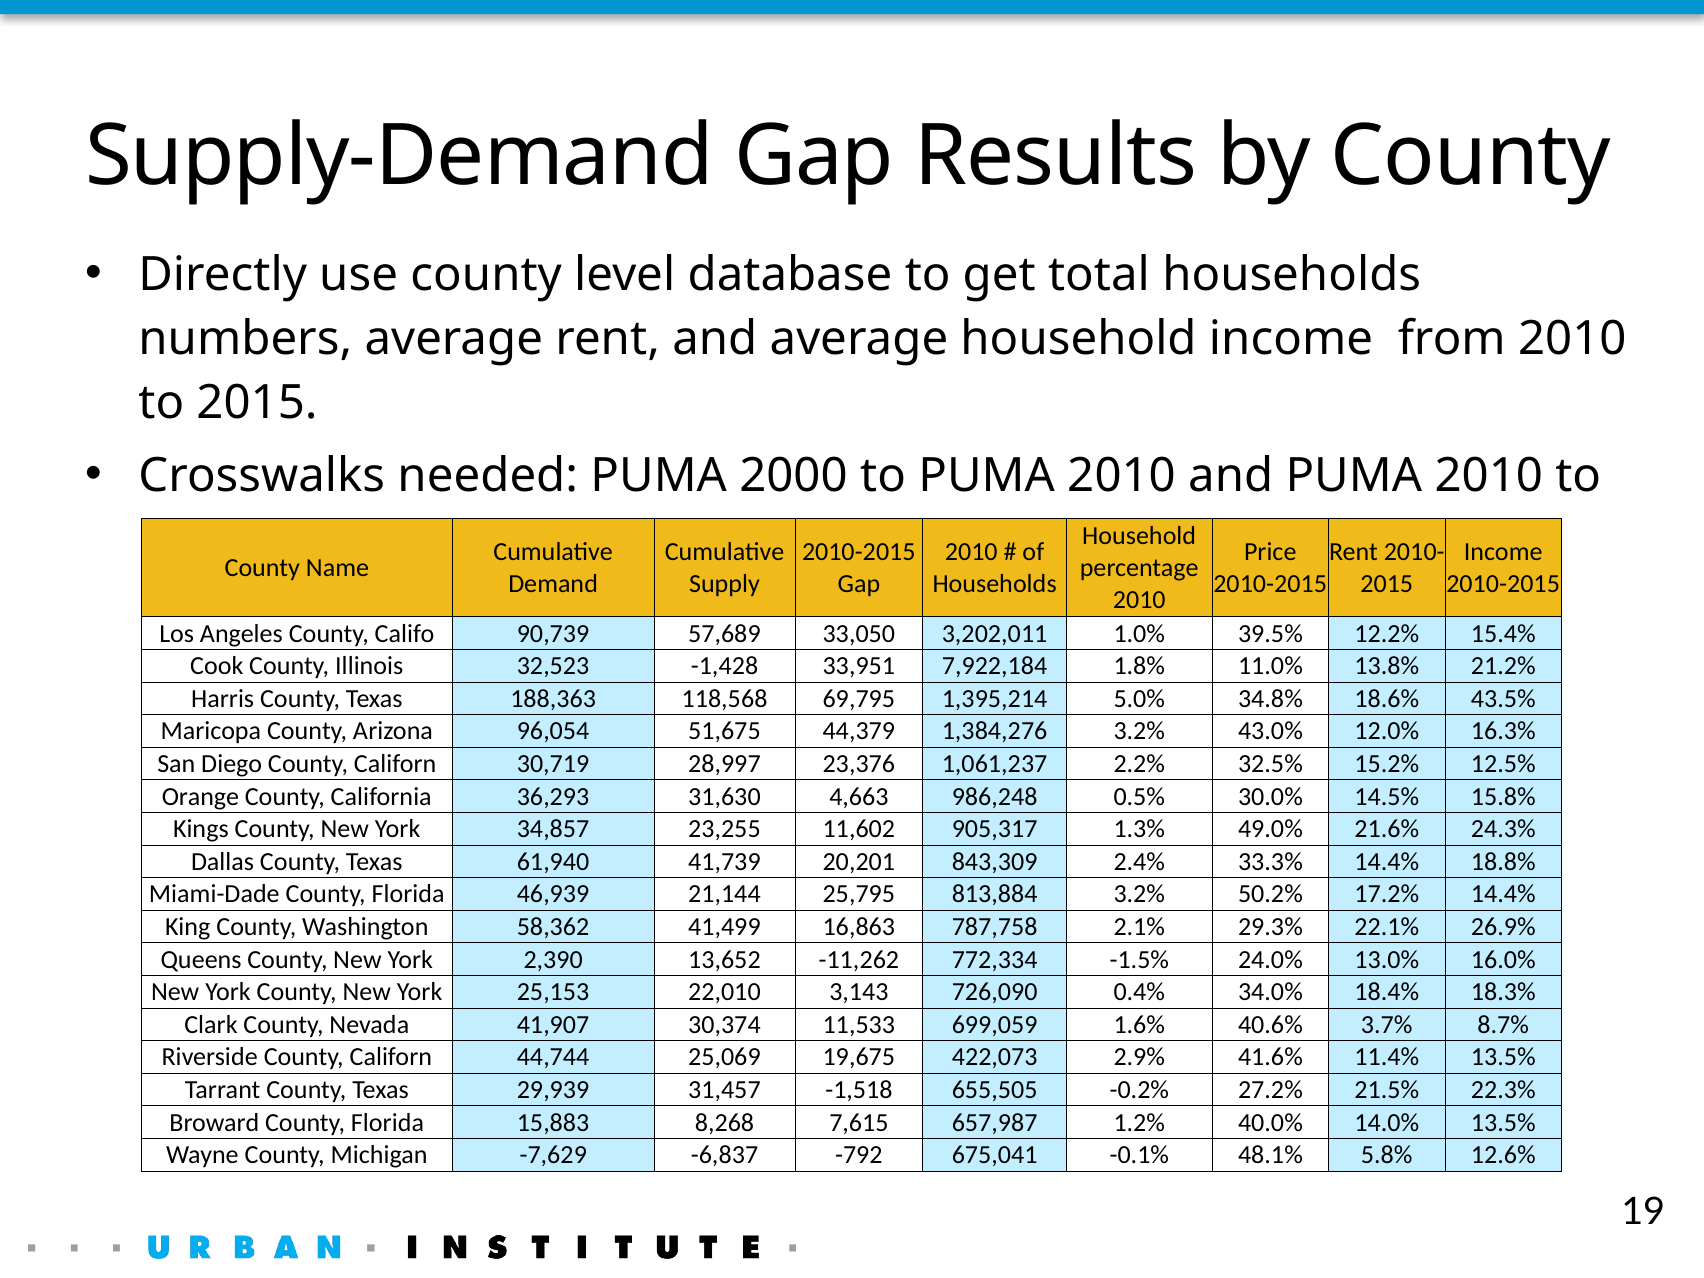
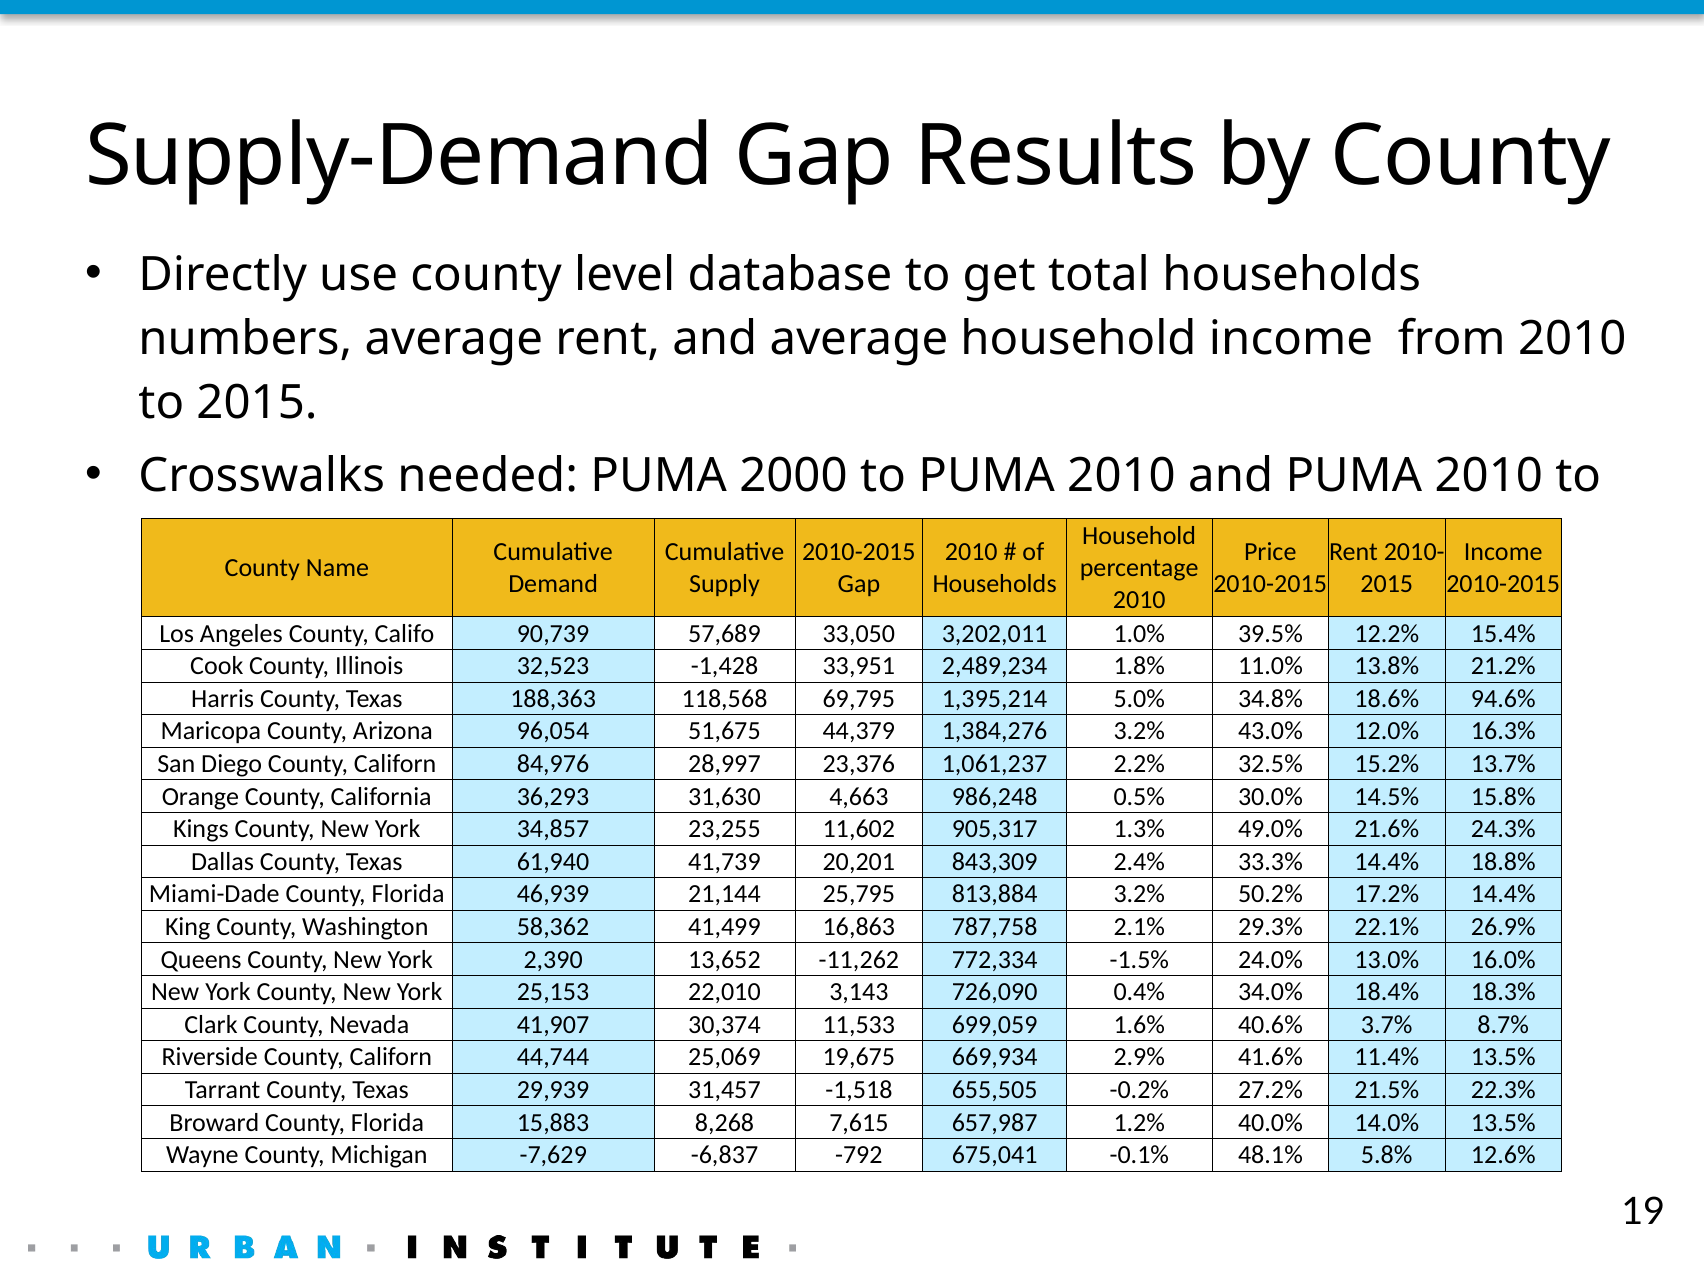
7,922,184: 7,922,184 -> 2,489,234
43.5%: 43.5% -> 94.6%
30,719: 30,719 -> 84,976
12.5%: 12.5% -> 13.7%
422,073: 422,073 -> 669,934
